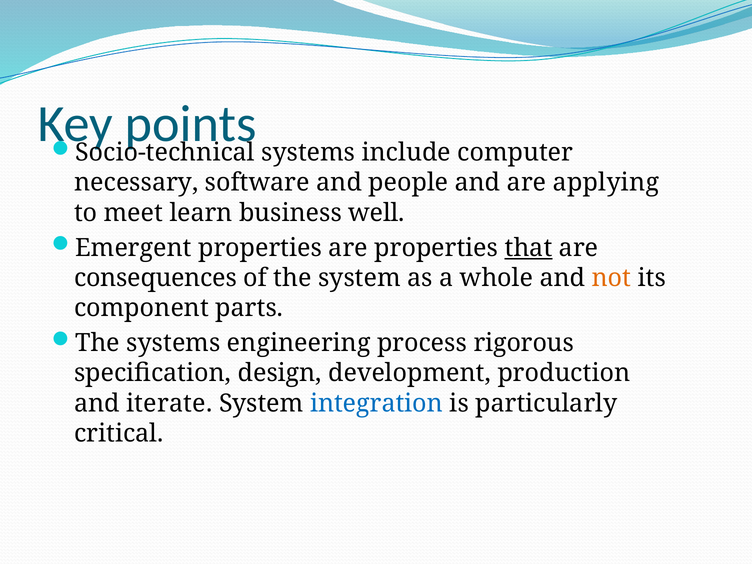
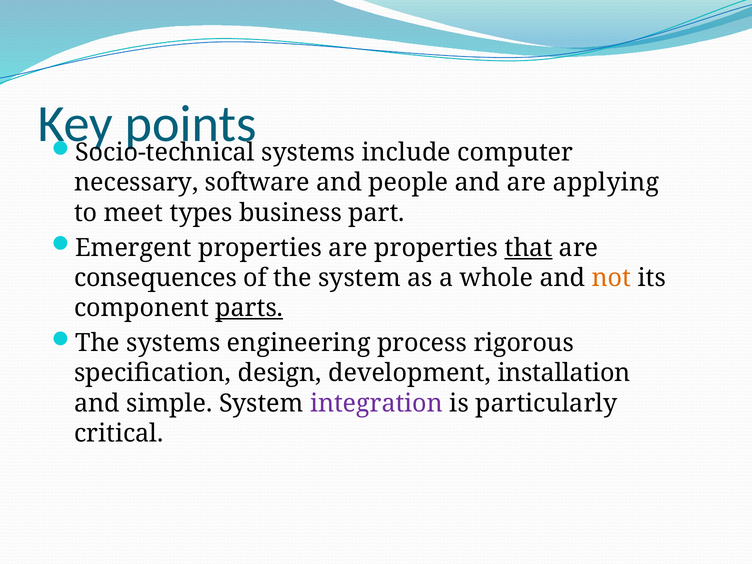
learn: learn -> types
well: well -> part
parts underline: none -> present
production: production -> installation
iterate: iterate -> simple
integration colour: blue -> purple
